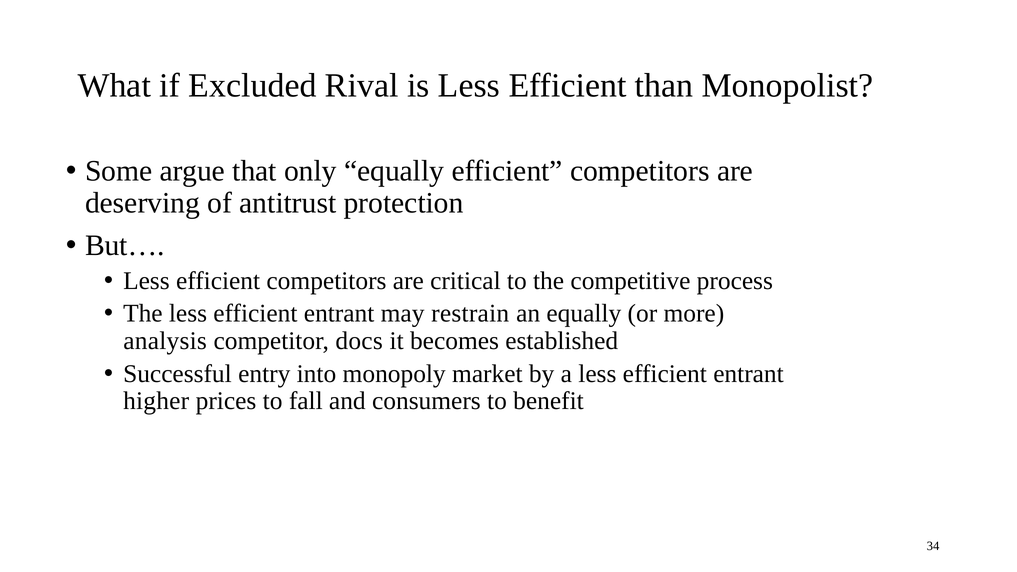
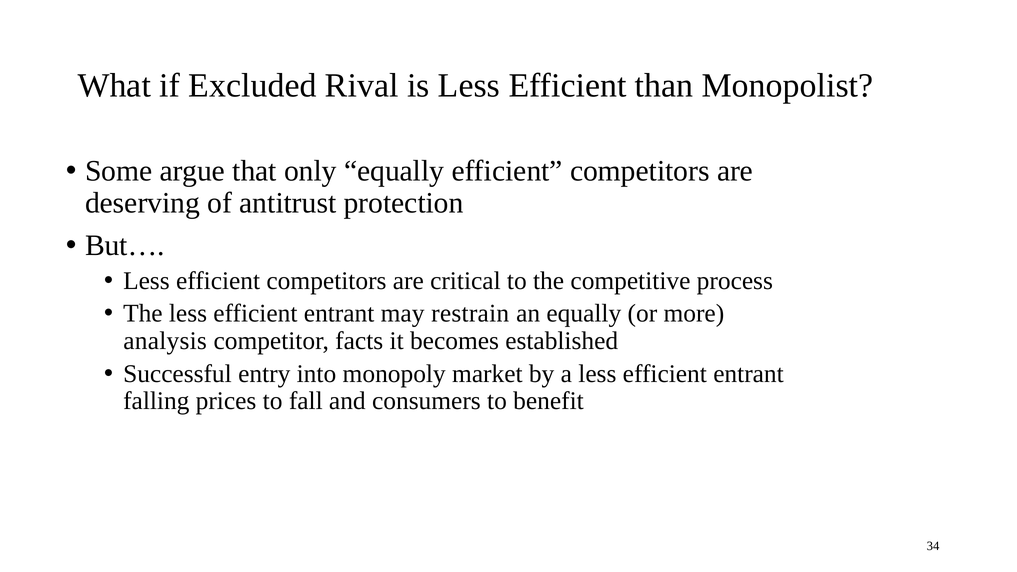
docs: docs -> facts
higher: higher -> falling
